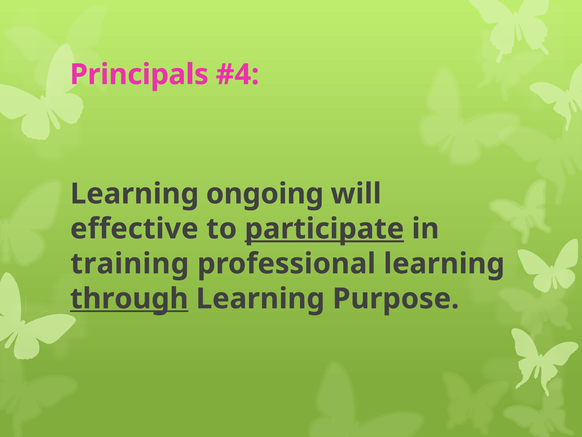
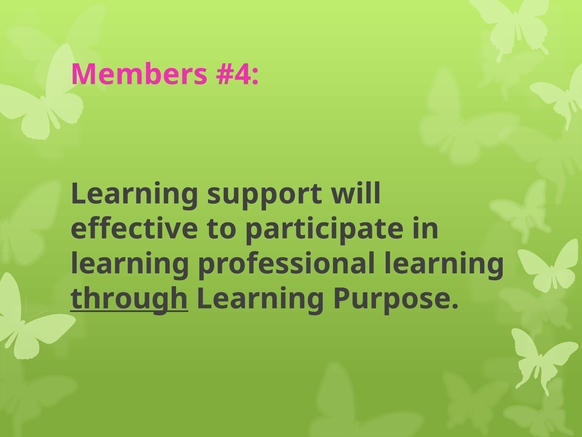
Principals: Principals -> Members
ongoing: ongoing -> support
participate underline: present -> none
training at (130, 263): training -> learning
